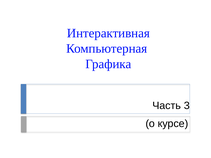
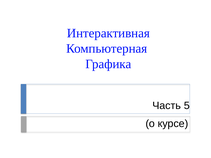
3: 3 -> 5
